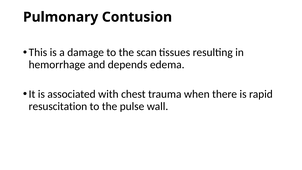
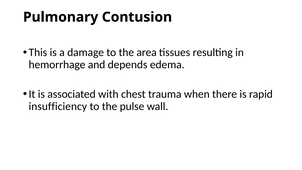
scan: scan -> area
resuscitation: resuscitation -> insufficiency
